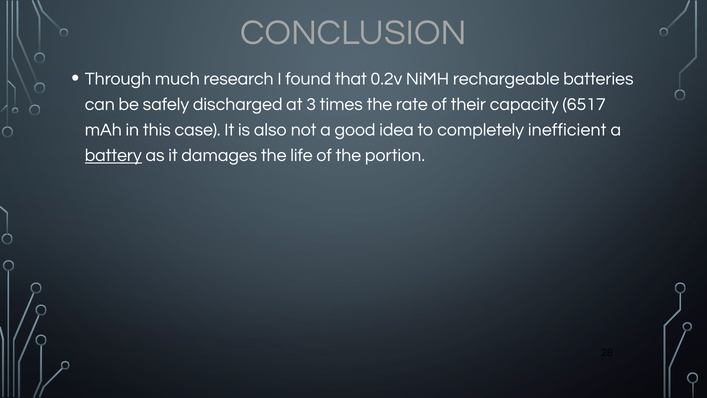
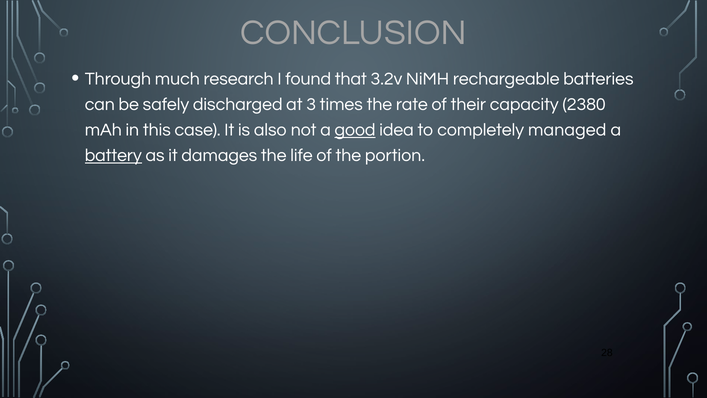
0.2v: 0.2v -> 3.2v
6517: 6517 -> 2380
good underline: none -> present
inefficient: inefficient -> managed
